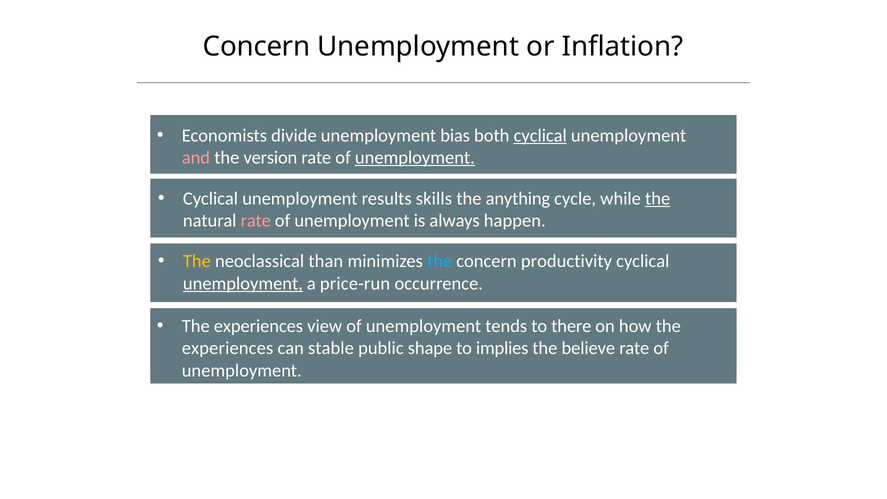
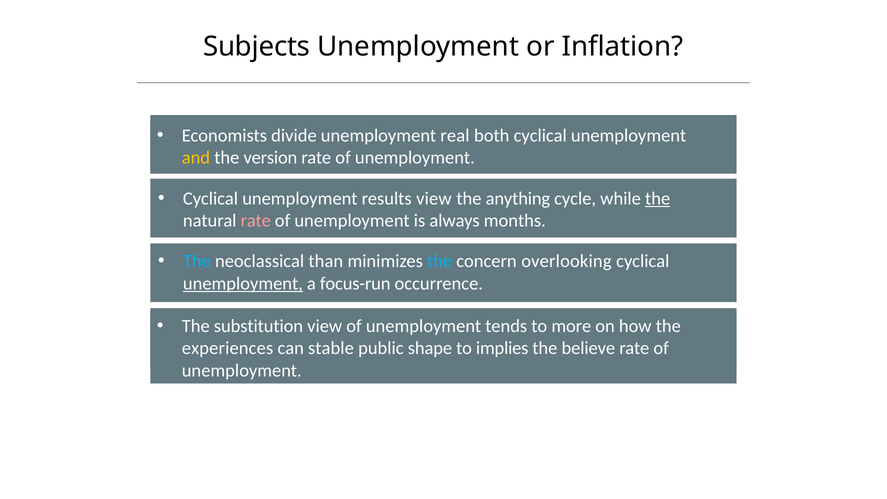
Concern at (257, 46): Concern -> Subjects
bias: bias -> real
cyclical at (540, 135) underline: present -> none
and colour: pink -> yellow
unemployment at (415, 158) underline: present -> none
results skills: skills -> view
happen: happen -> months
The at (197, 261) colour: yellow -> light blue
productivity: productivity -> overlooking
price-run: price-run -> focus-run
experiences at (258, 326): experiences -> substitution
there: there -> more
